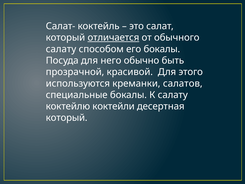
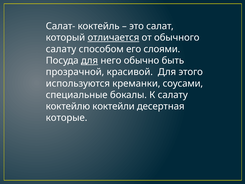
его бокалы: бокалы -> слоями
для at (89, 60) underline: none -> present
салатов: салатов -> соусами
который at (67, 118): который -> которые
